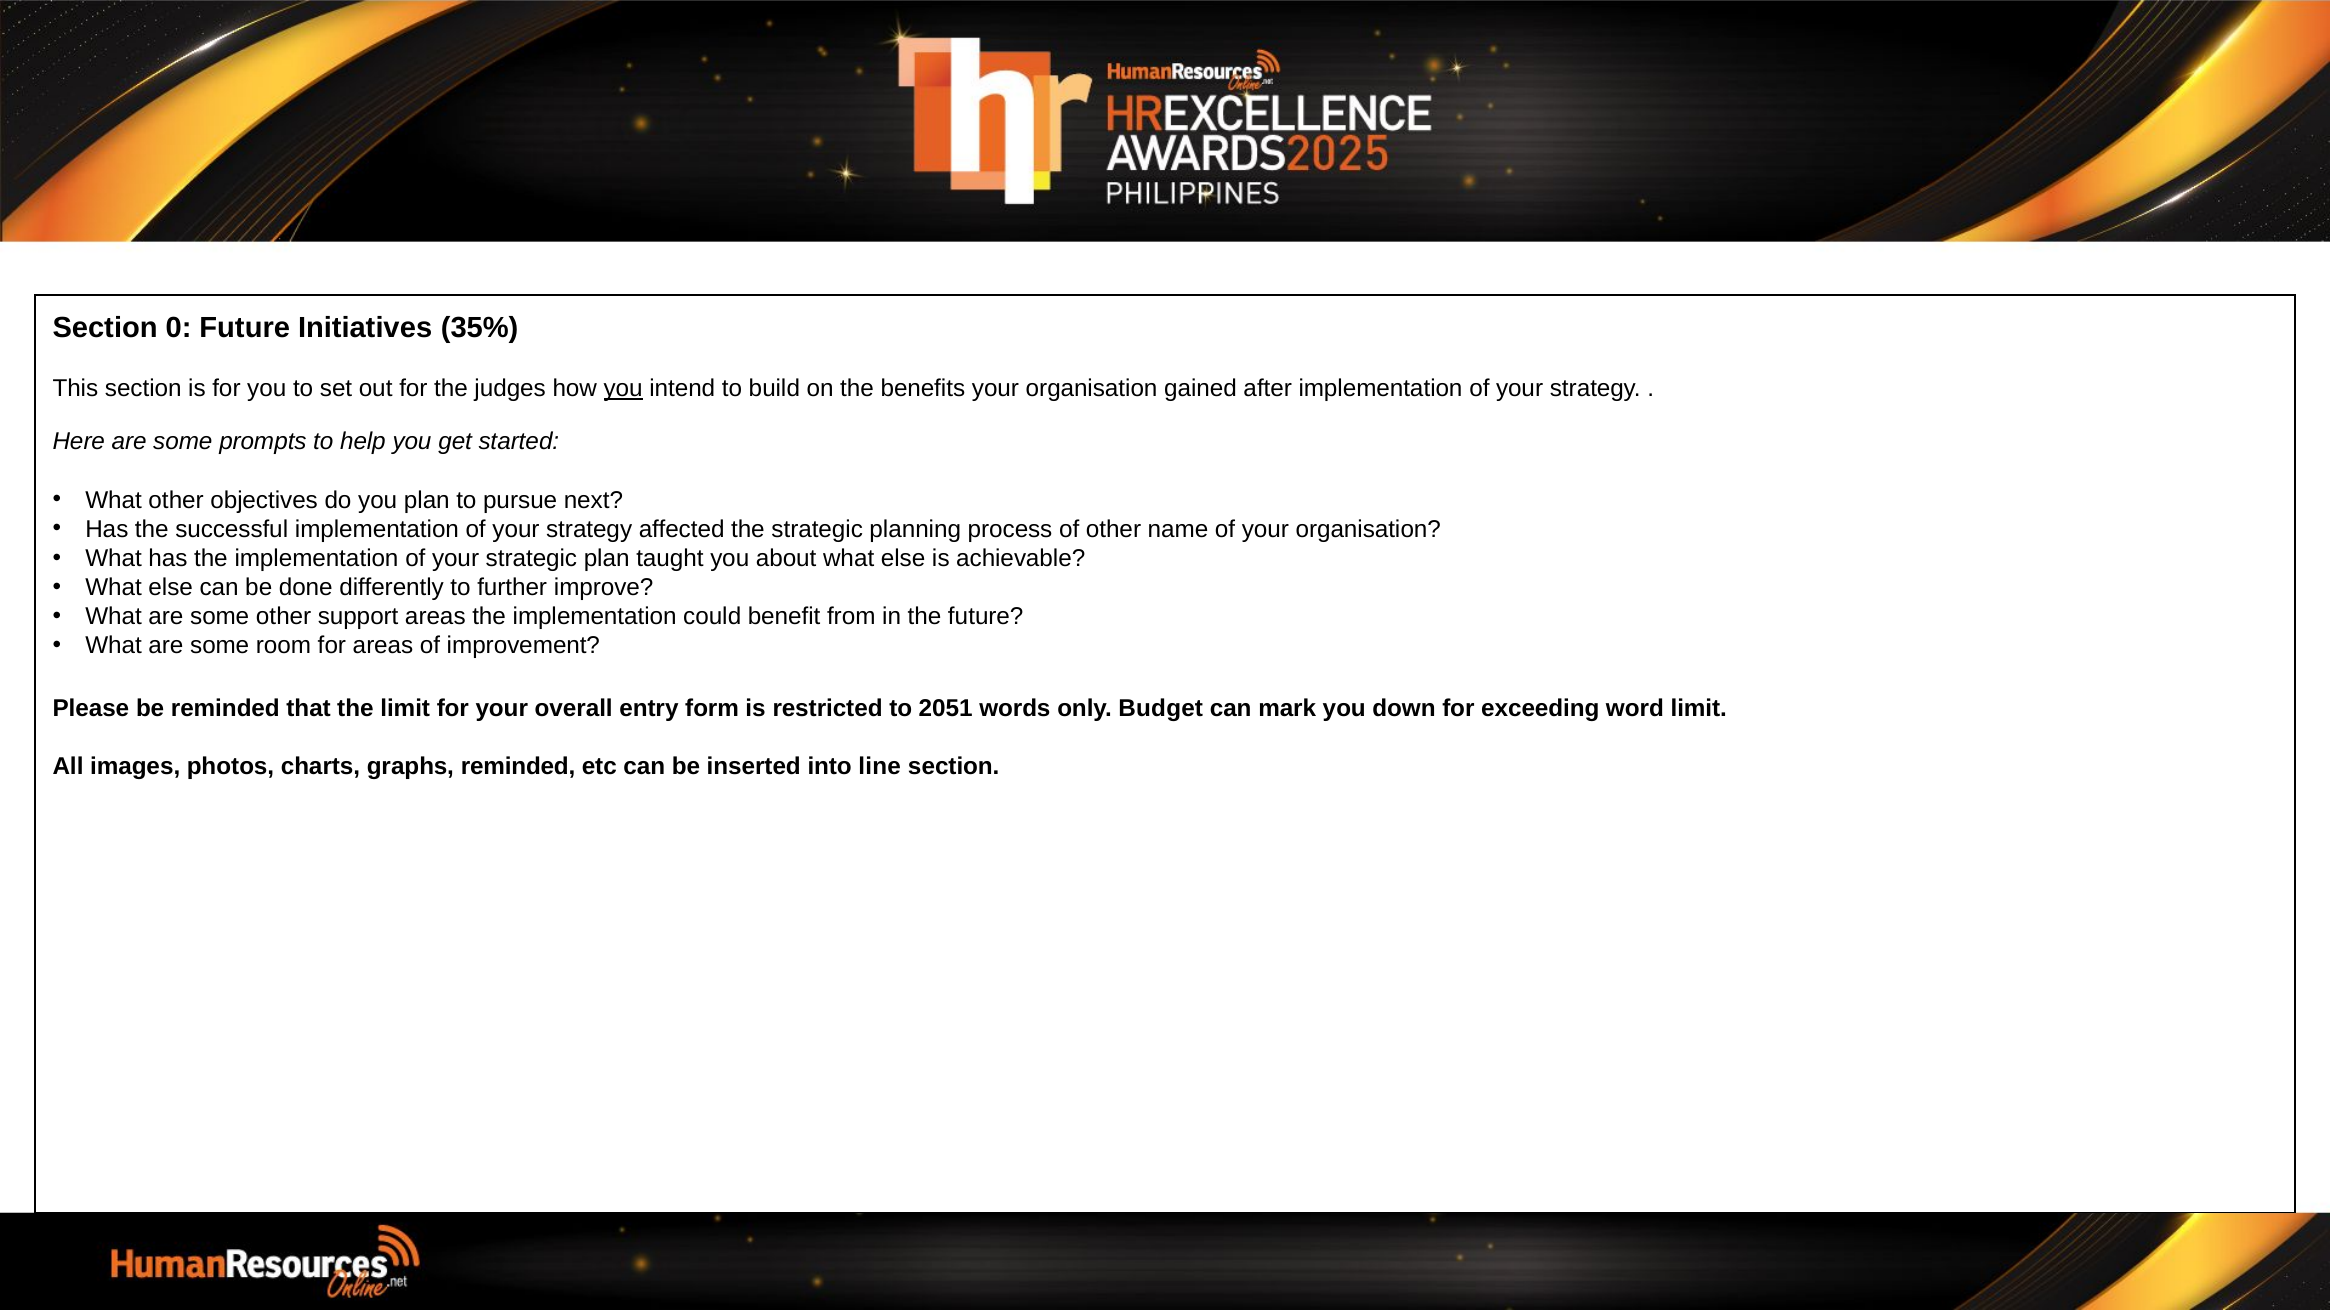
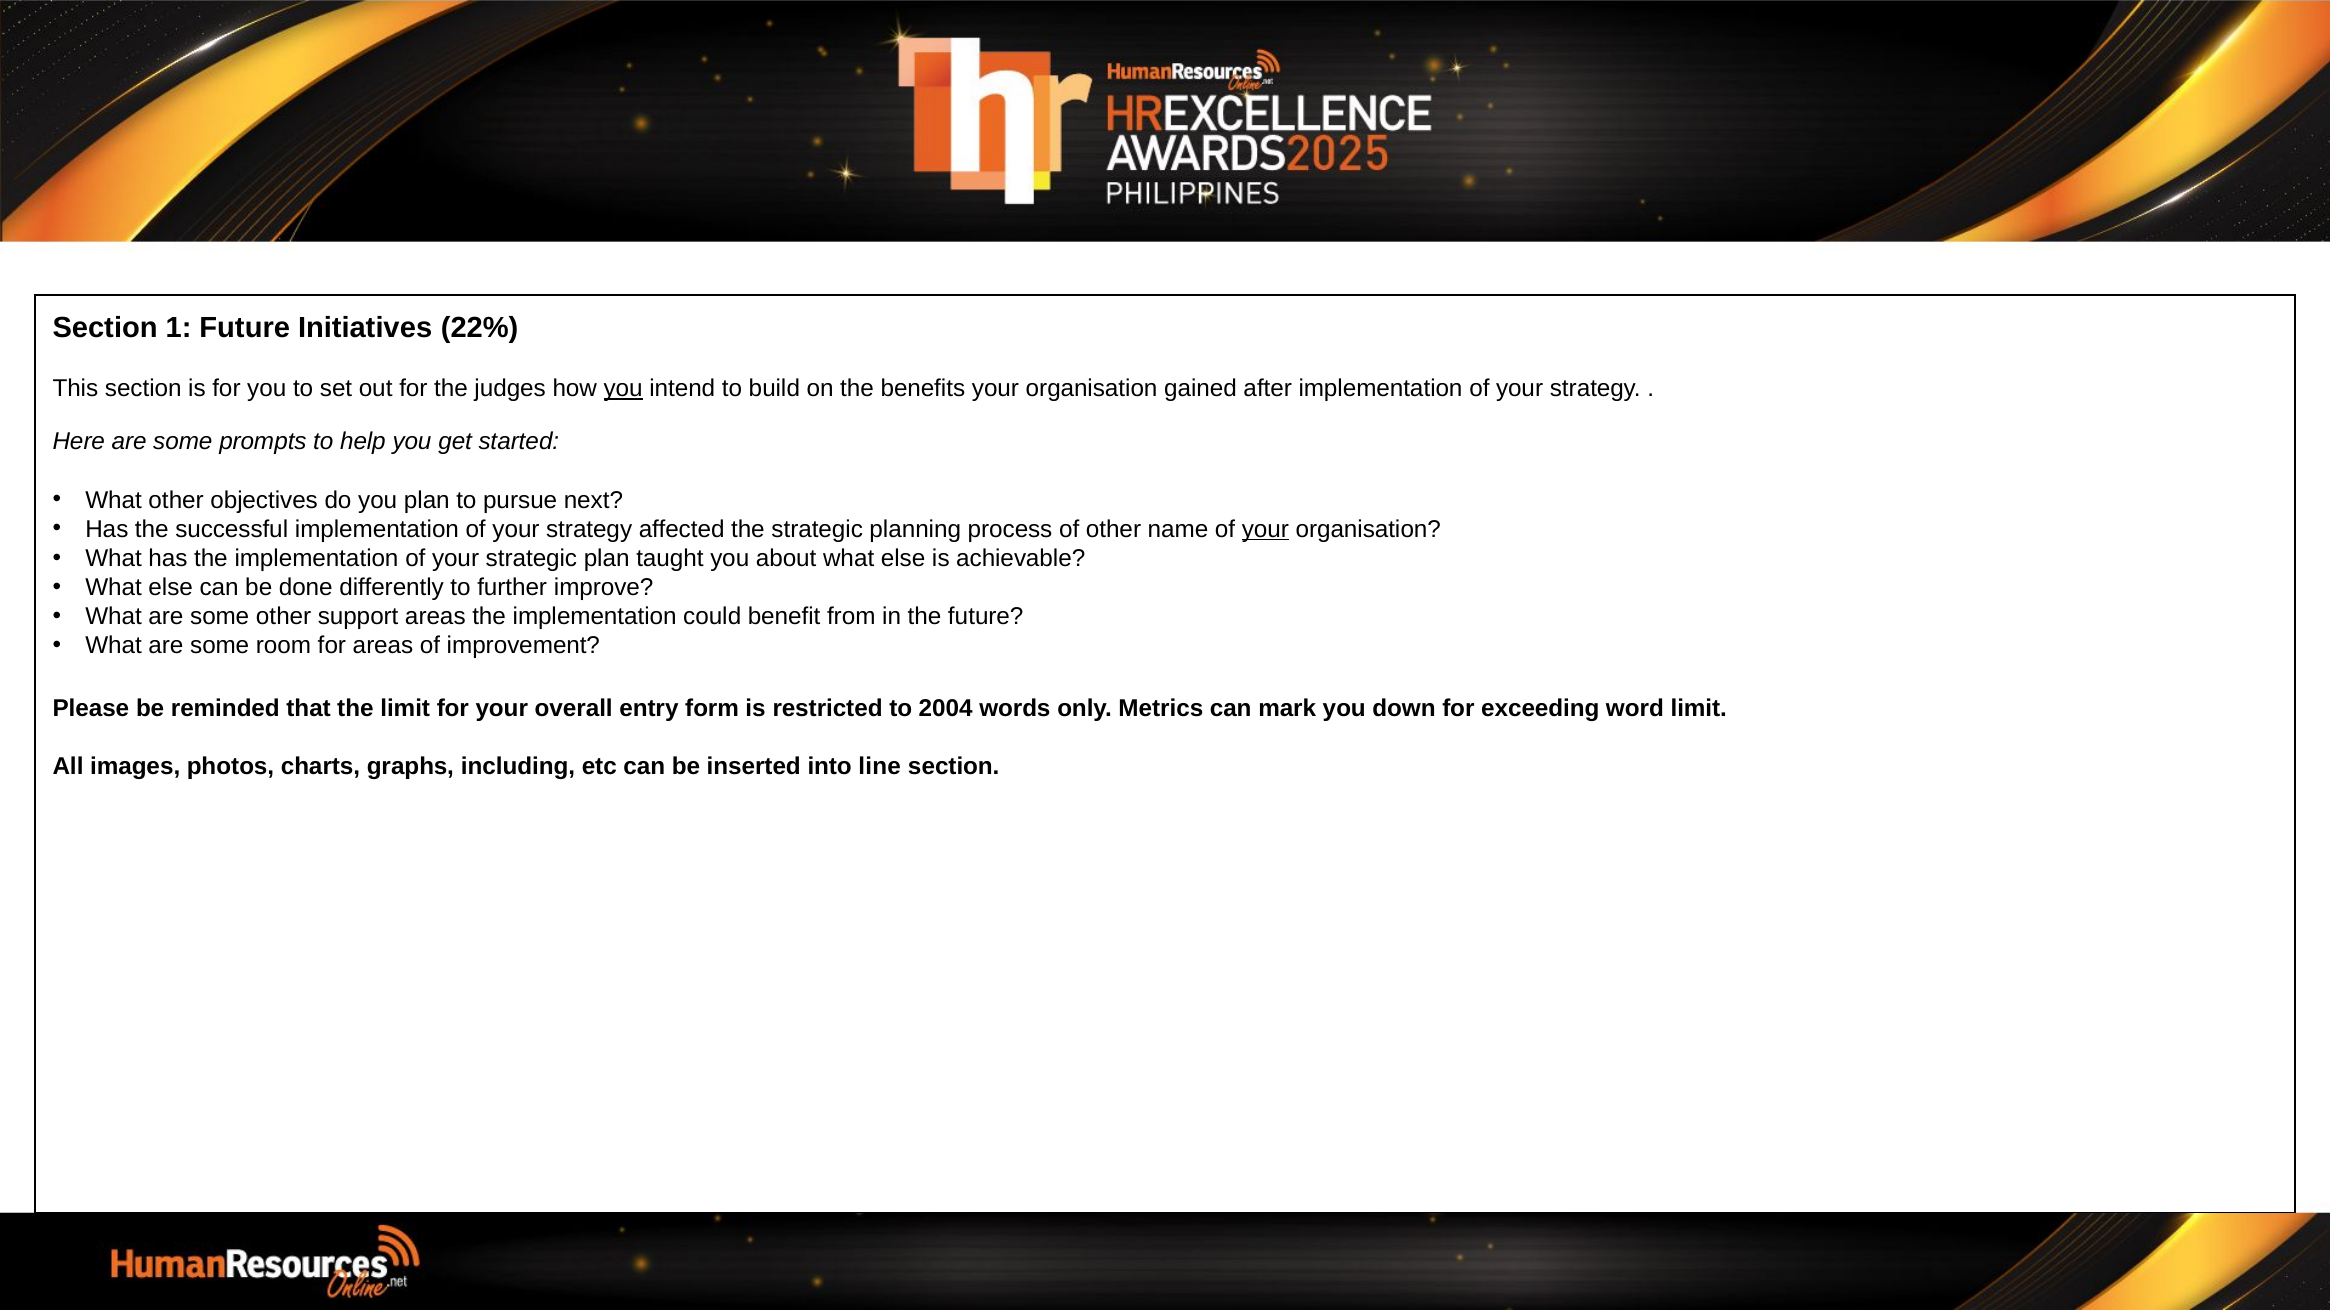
0: 0 -> 1
35%: 35% -> 22%
your at (1265, 530) underline: none -> present
2051: 2051 -> 2004
Budget: Budget -> Metrics
graphs reminded: reminded -> including
